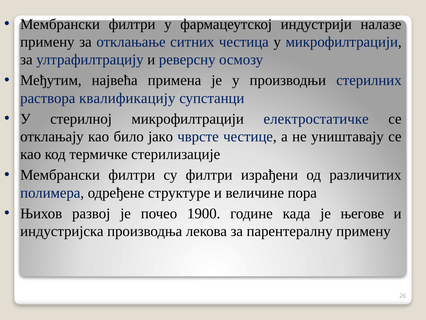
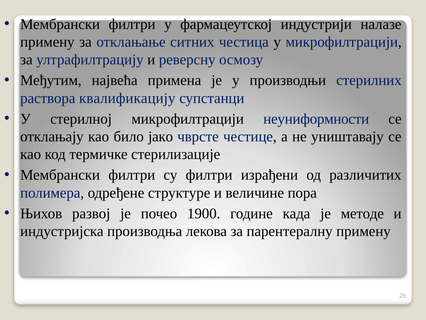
електростатичке: електростатичке -> неуниформности
његове: његове -> методе
